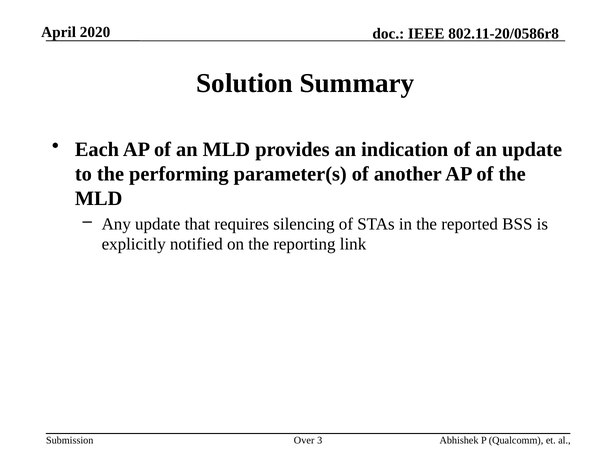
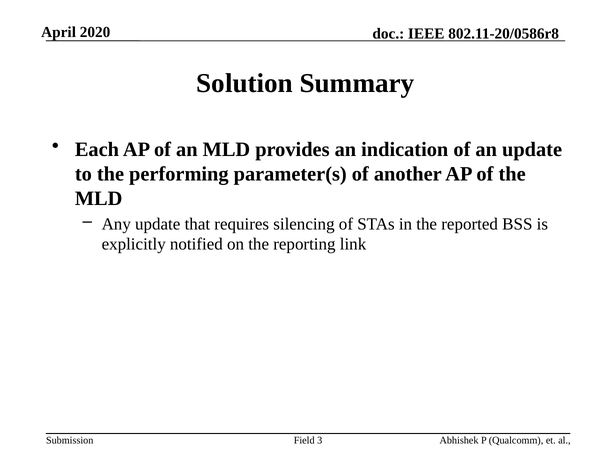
Over: Over -> Field
